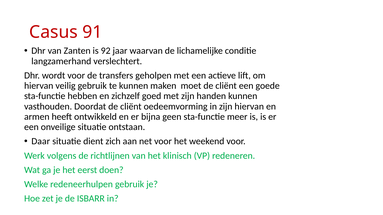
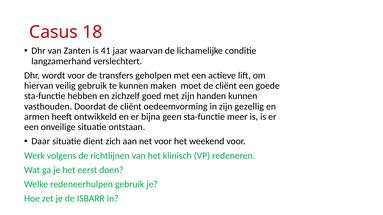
91: 91 -> 18
92: 92 -> 41
zijn hiervan: hiervan -> gezellig
